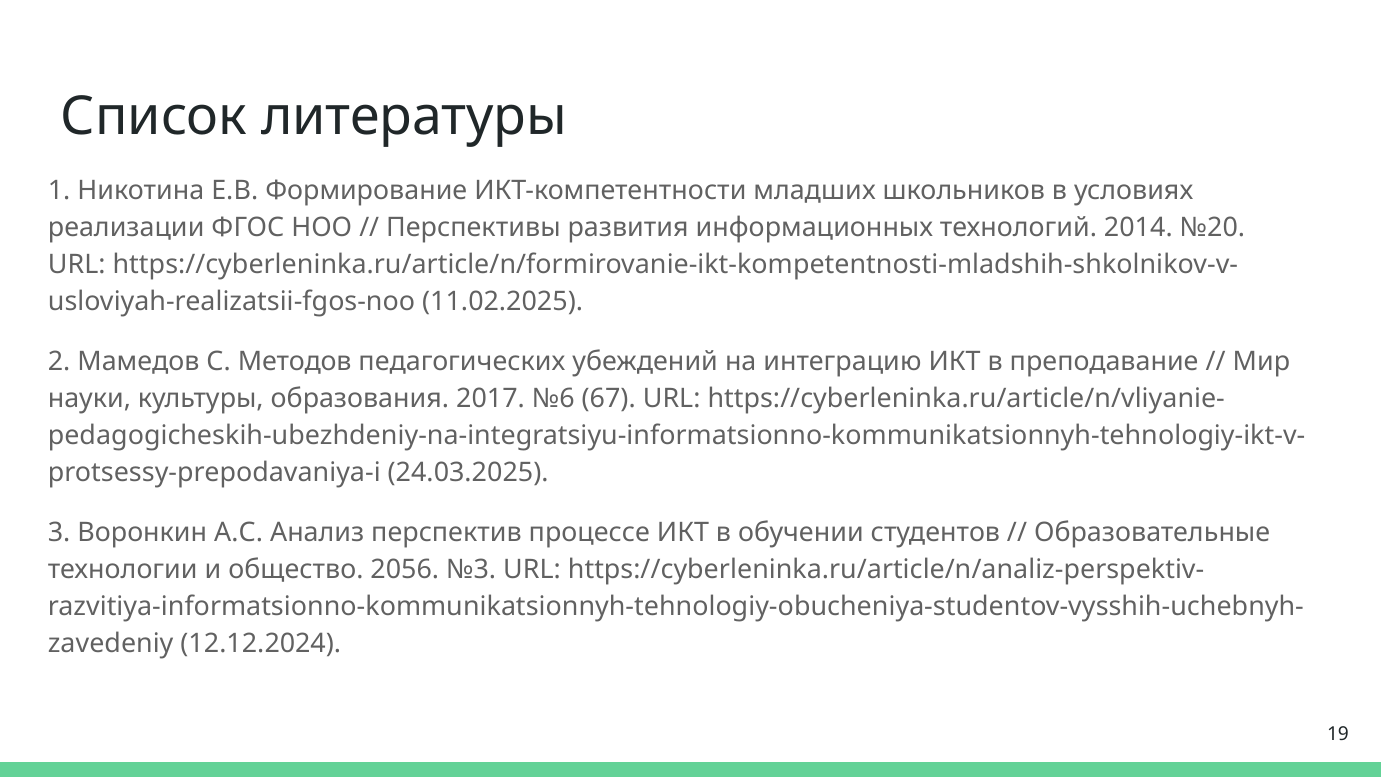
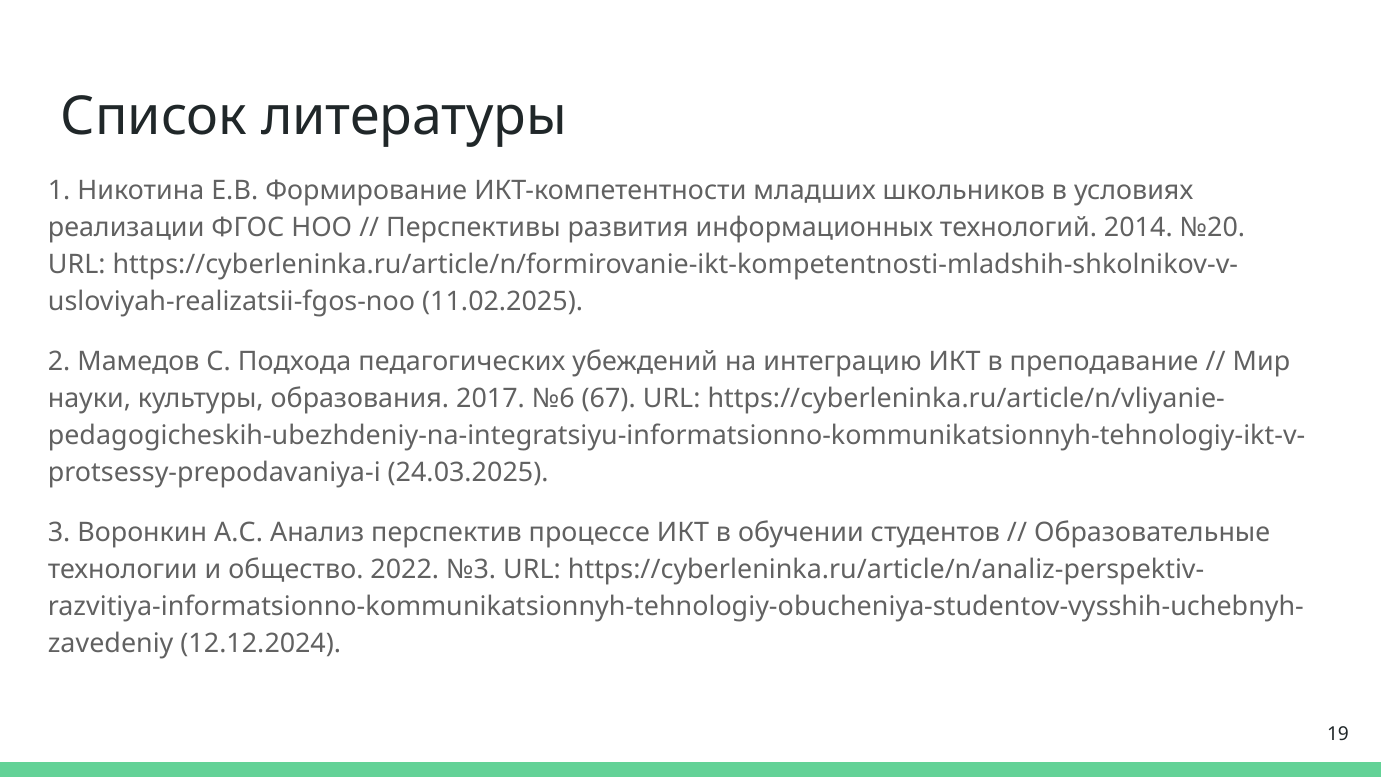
Методов: Методов -> Подхода
2056: 2056 -> 2022
